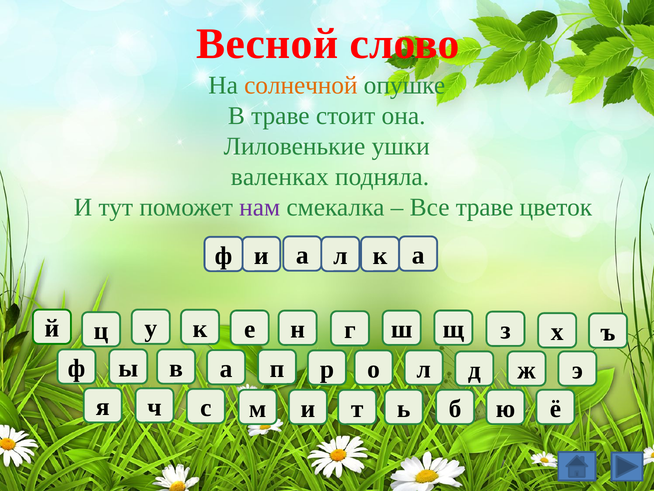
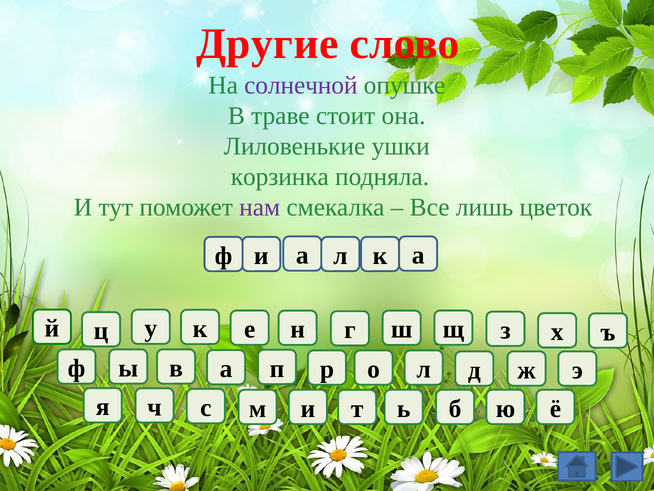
Весной: Весной -> Другие
солнечной colour: orange -> purple
валенках: валенках -> корзинка
Все траве: траве -> лишь
